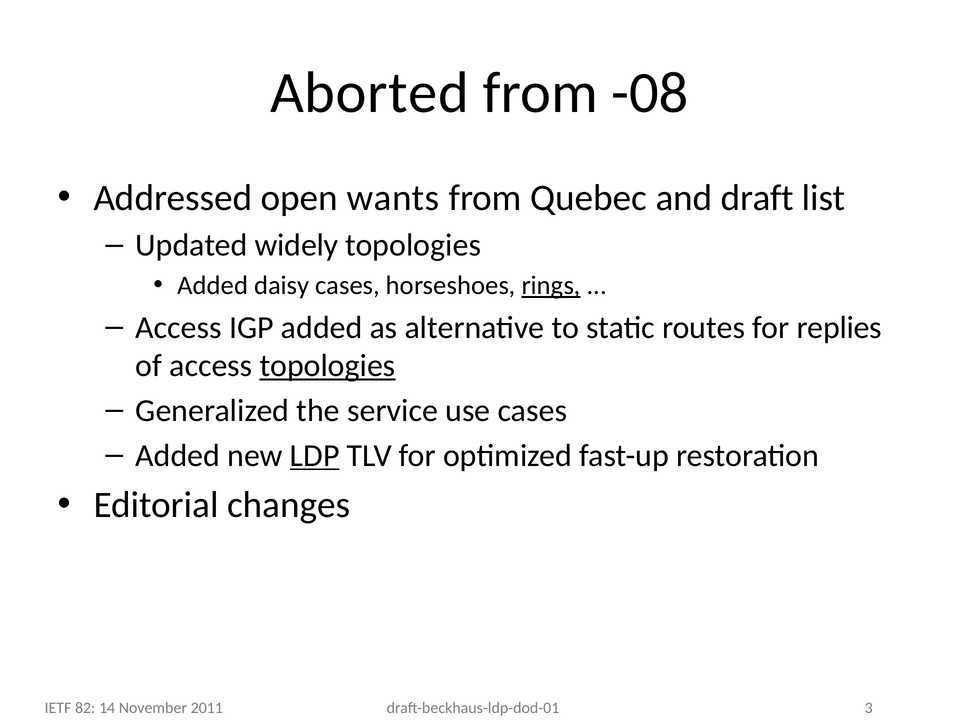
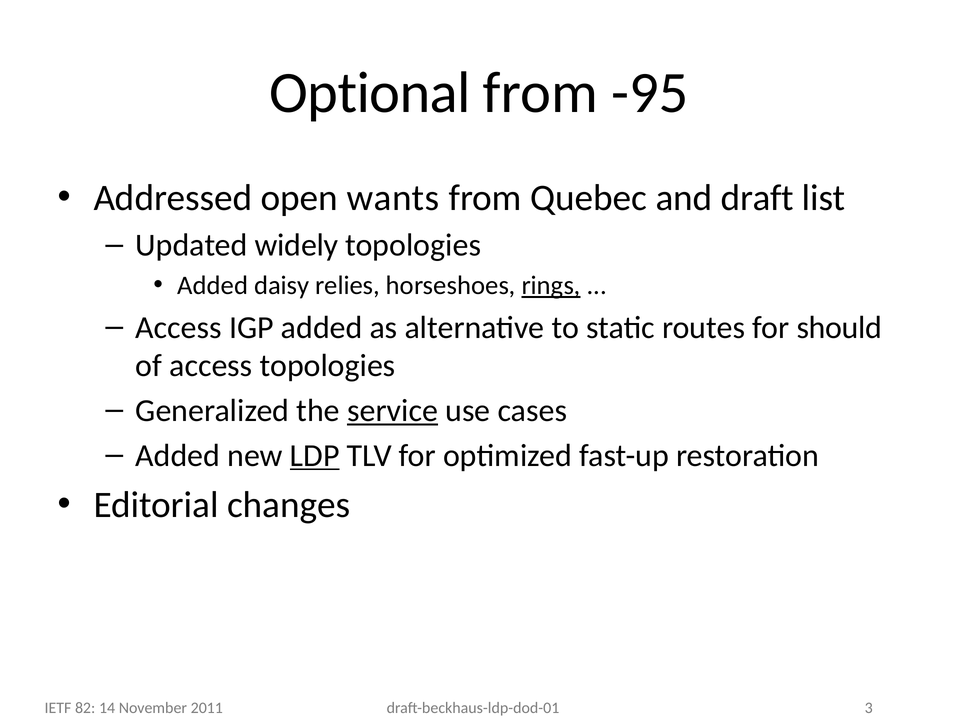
Aborted: Aborted -> Optional
-08: -08 -> -95
daisy cases: cases -> relies
replies: replies -> should
topologies at (328, 366) underline: present -> none
service underline: none -> present
